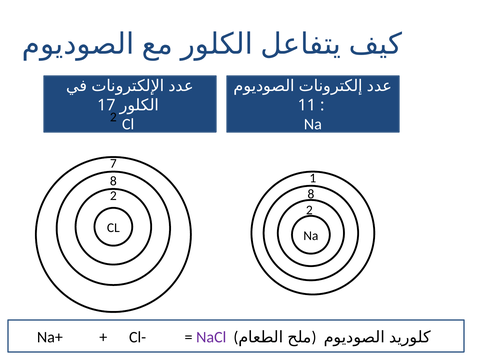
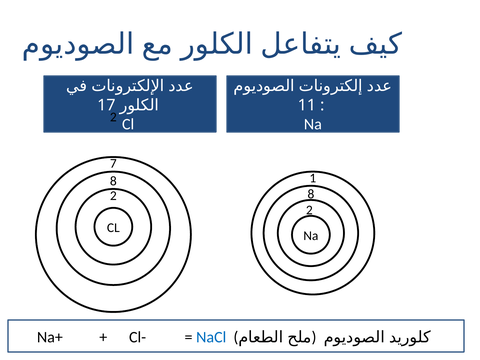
NaCl colour: purple -> blue
